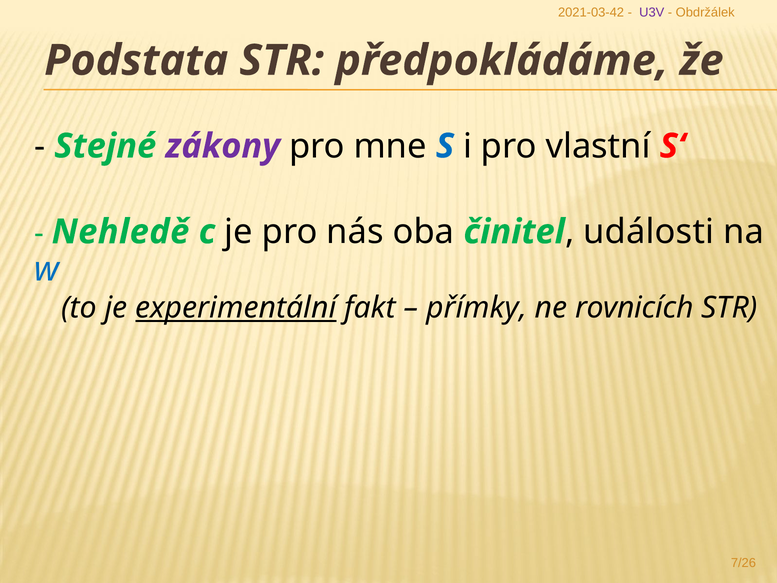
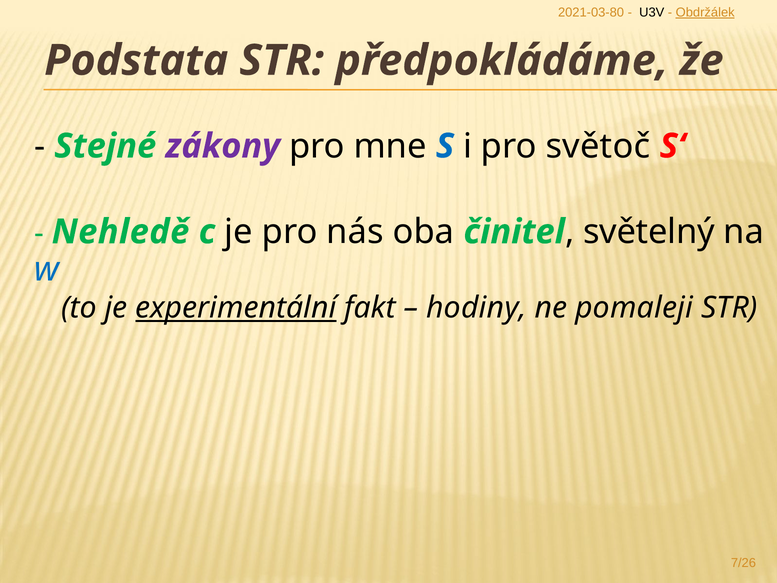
2021-03-42: 2021-03-42 -> 2021-03-80
U3V colour: purple -> black
Obdržálek underline: none -> present
vlastní: vlastní -> světoč
události: události -> světelný
přímky: přímky -> hodiny
rovnicích: rovnicích -> pomaleji
